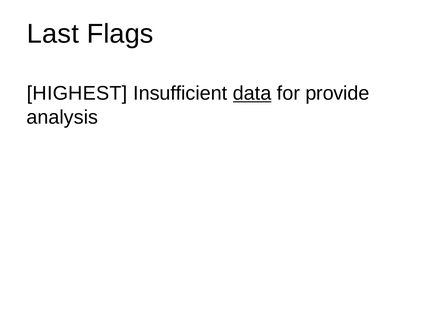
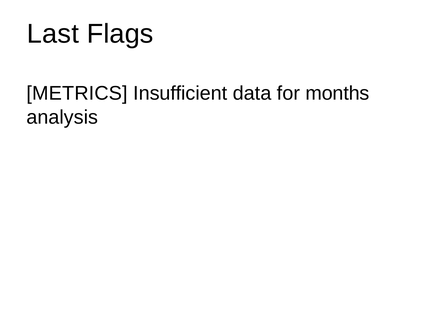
HIGHEST: HIGHEST -> METRICS
data underline: present -> none
provide: provide -> months
